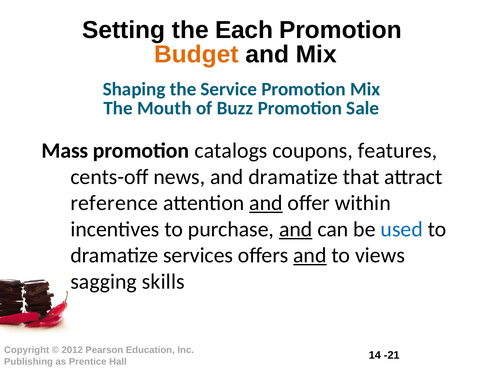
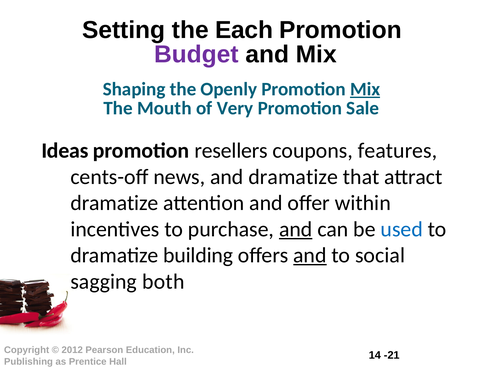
Budget colour: orange -> purple
Service: Service -> Openly
Mix at (365, 89) underline: none -> present
Buzz: Buzz -> Very
Mass: Mass -> Ideas
catalogs: catalogs -> resellers
reference at (114, 203): reference -> dramatize
and at (266, 203) underline: present -> none
services: services -> building
views: views -> social
skills: skills -> both
